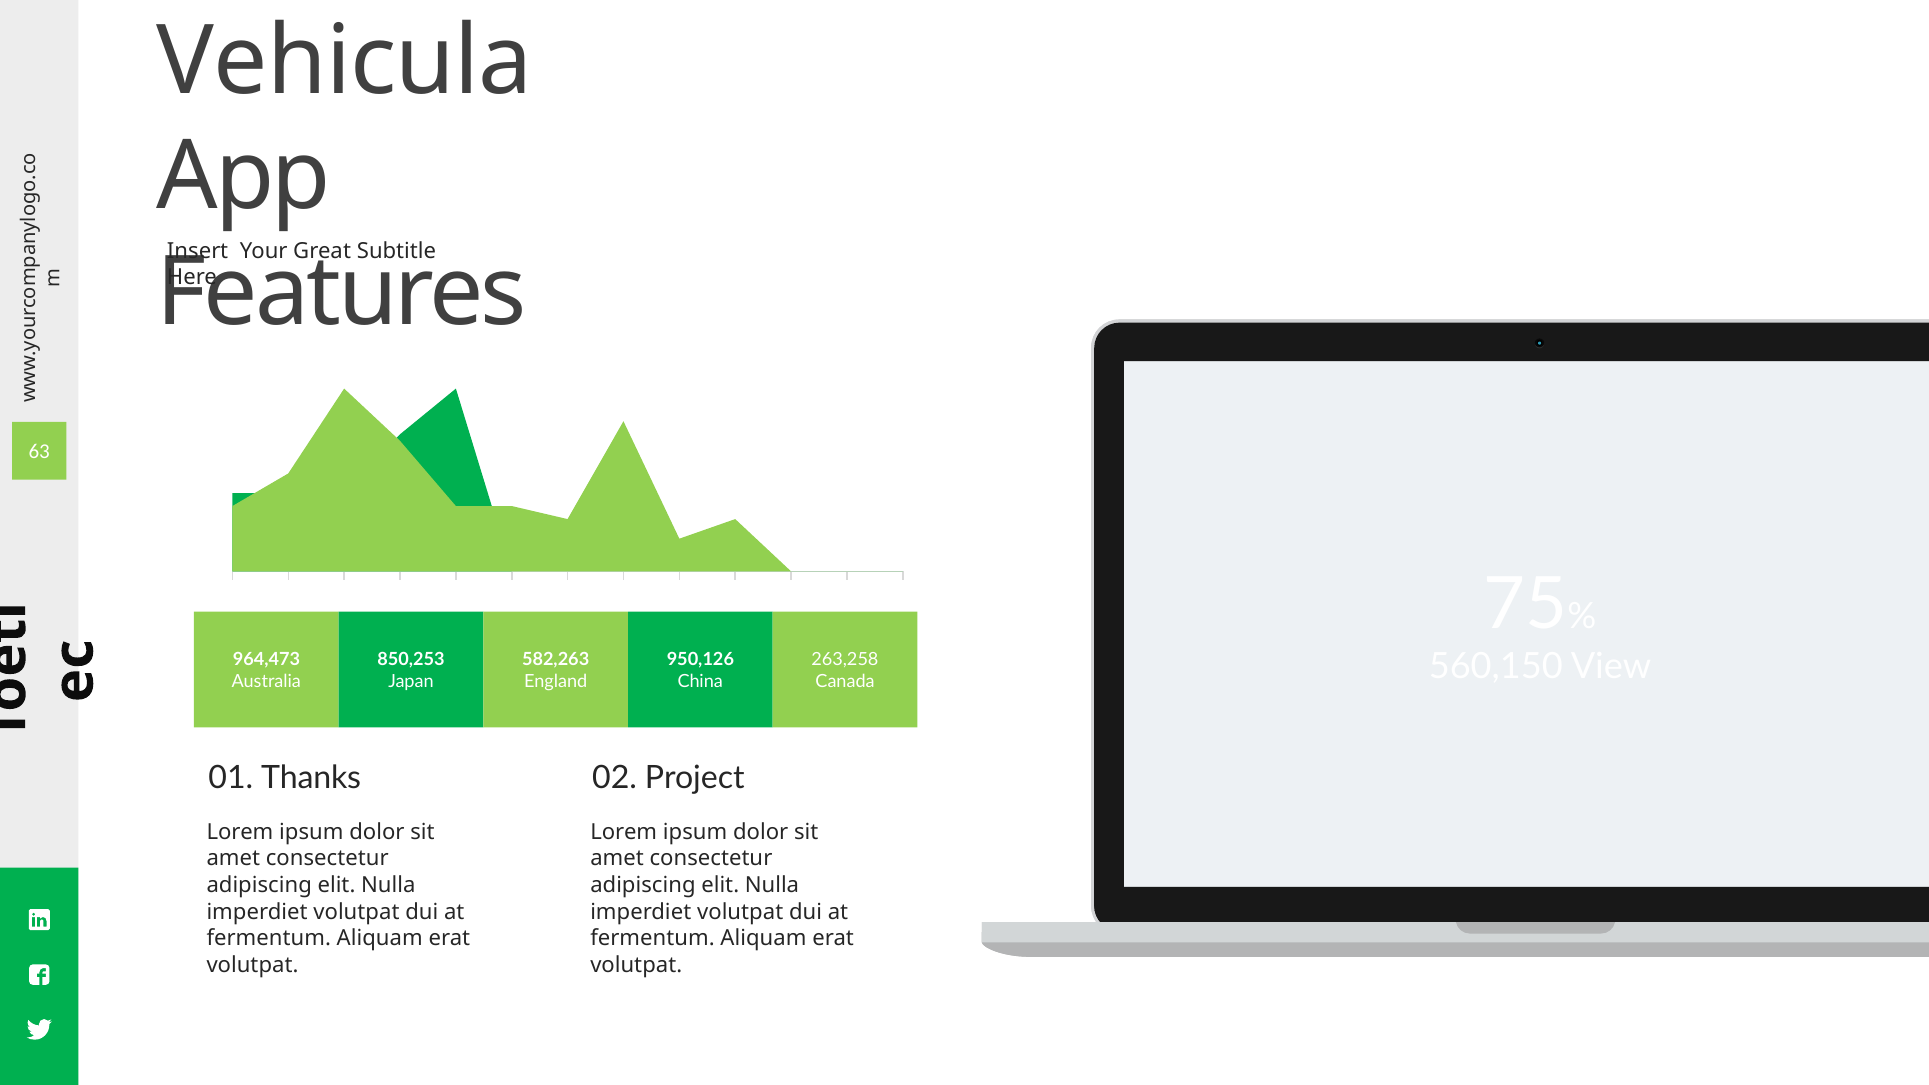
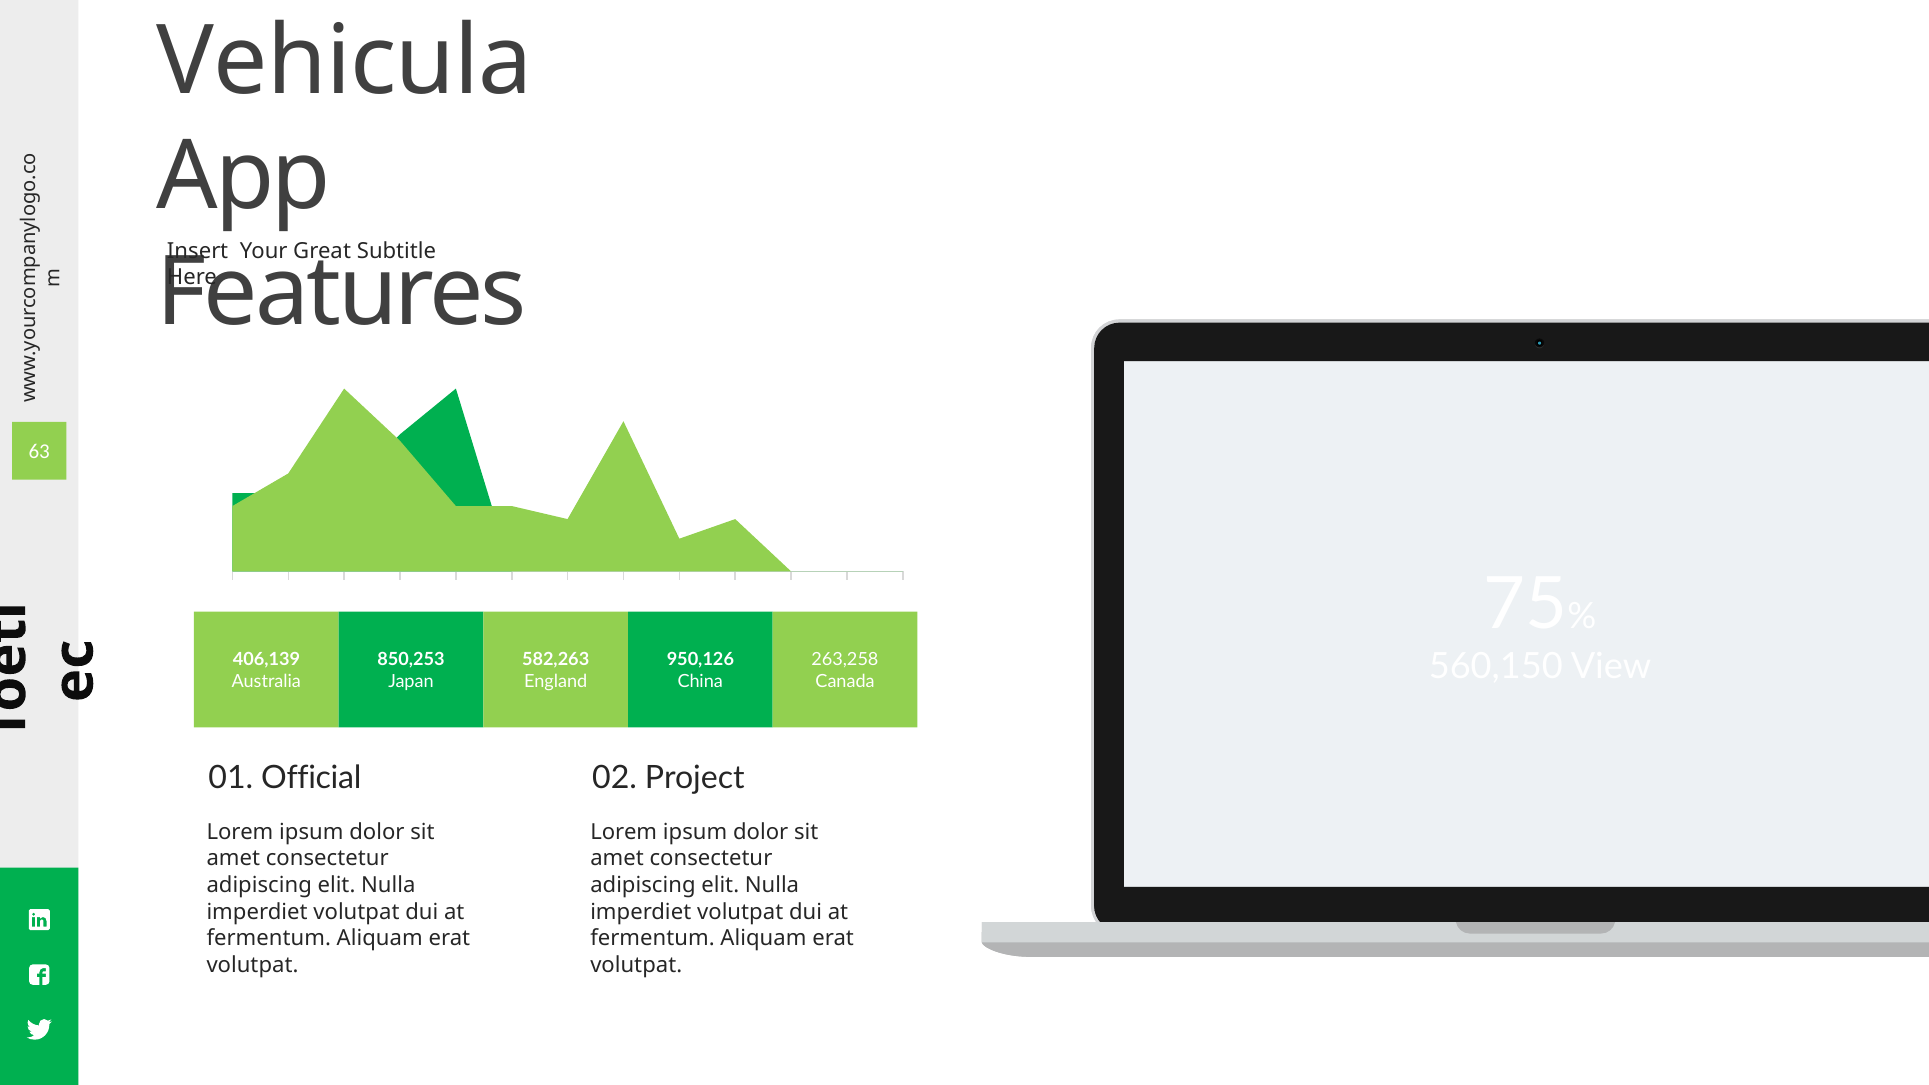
964,473: 964,473 -> 406,139
Thanks: Thanks -> Official
